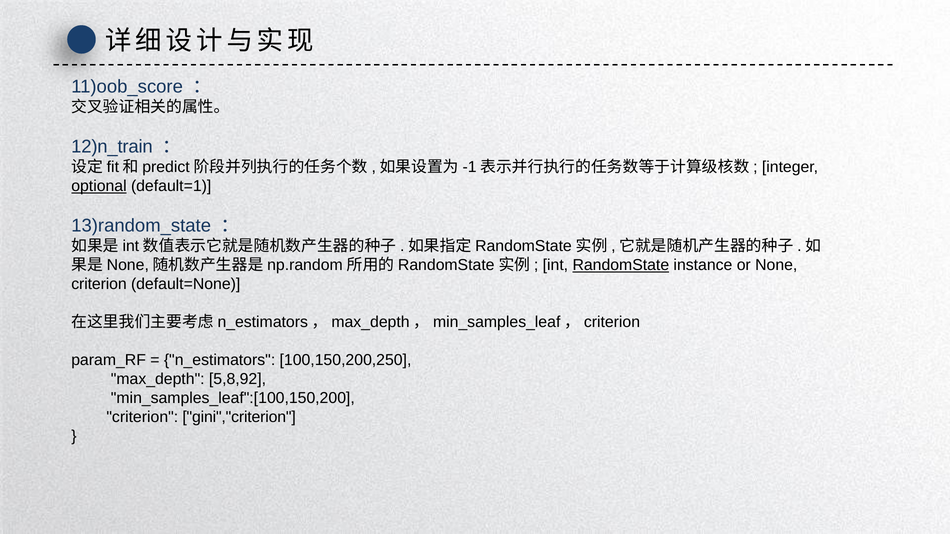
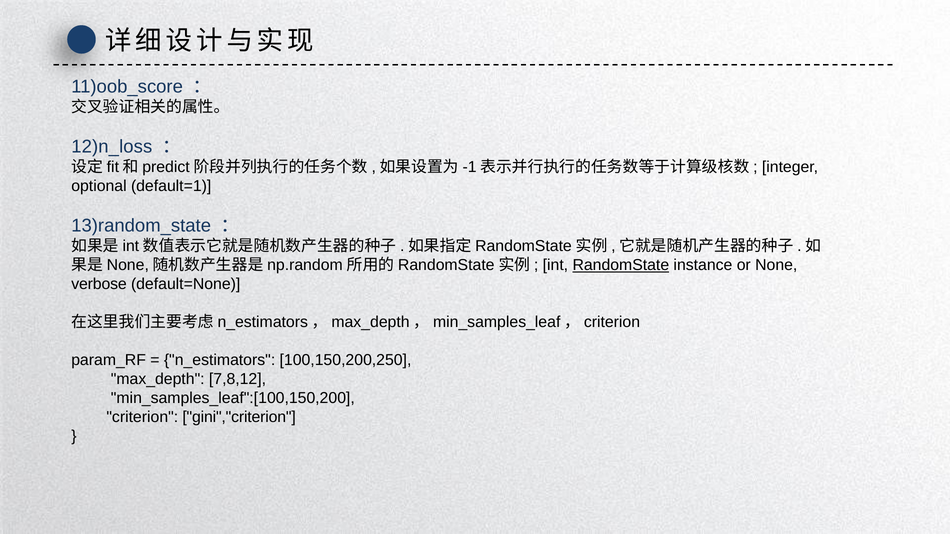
12)n_train: 12)n_train -> 12)n_loss
optional underline: present -> none
criterion at (99, 284): criterion -> verbose
5,8,92: 5,8,92 -> 7,8,12
